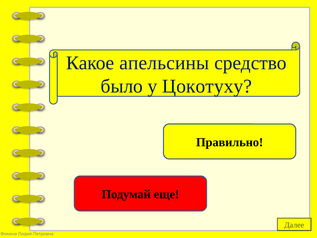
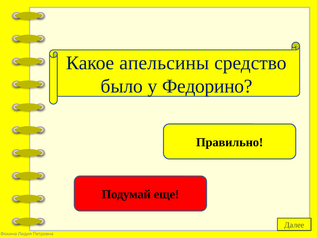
Цокотуху: Цокотуху -> Федорино
